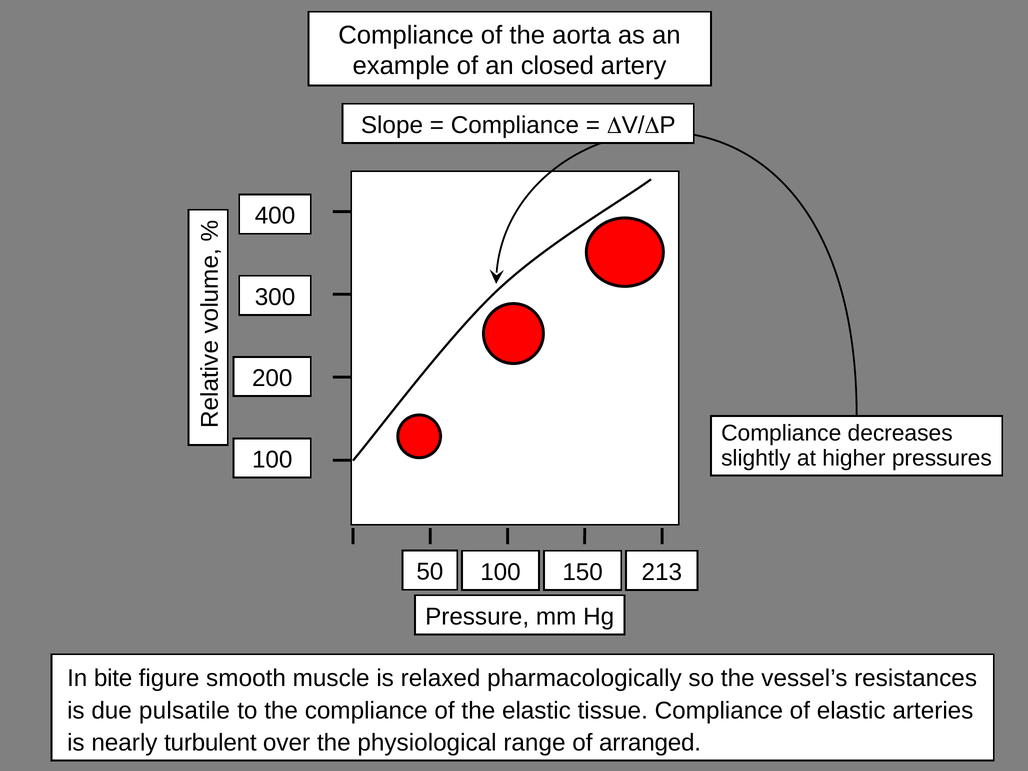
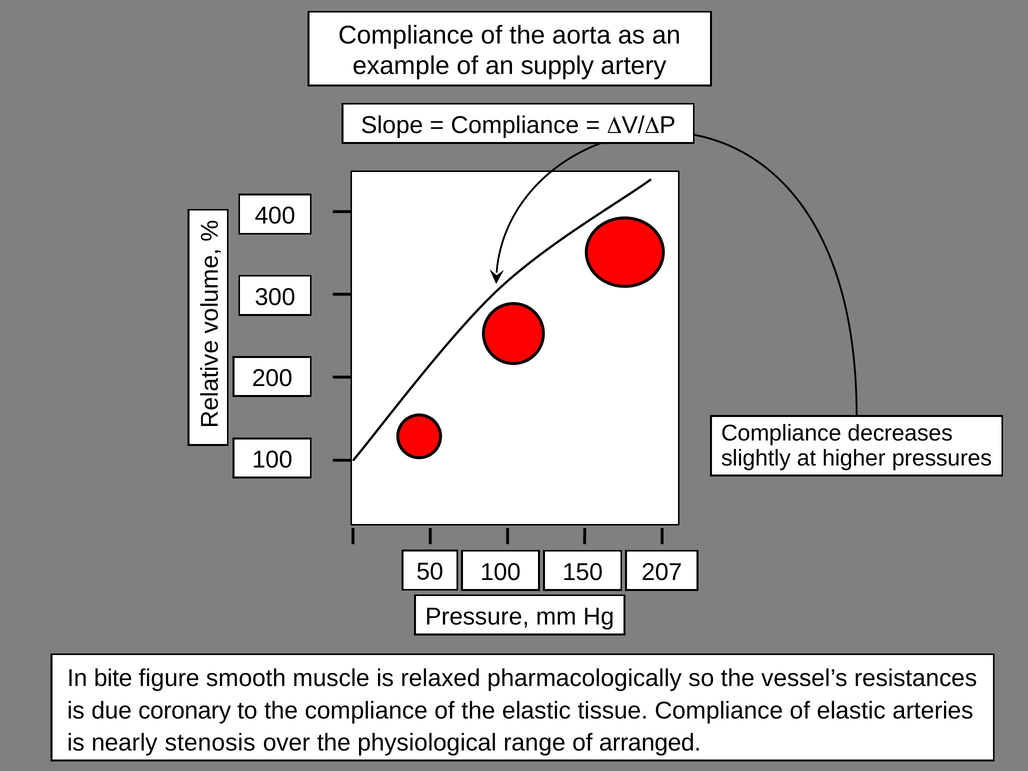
closed: closed -> supply
213: 213 -> 207
pulsatile: pulsatile -> coronary
turbulent: turbulent -> stenosis
